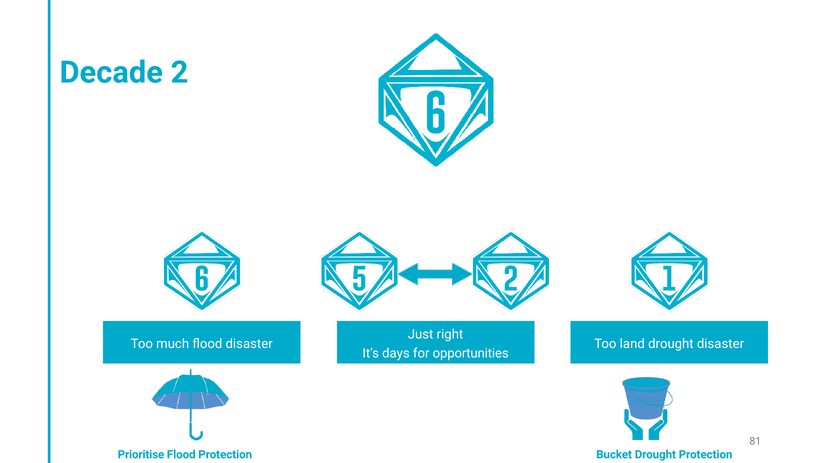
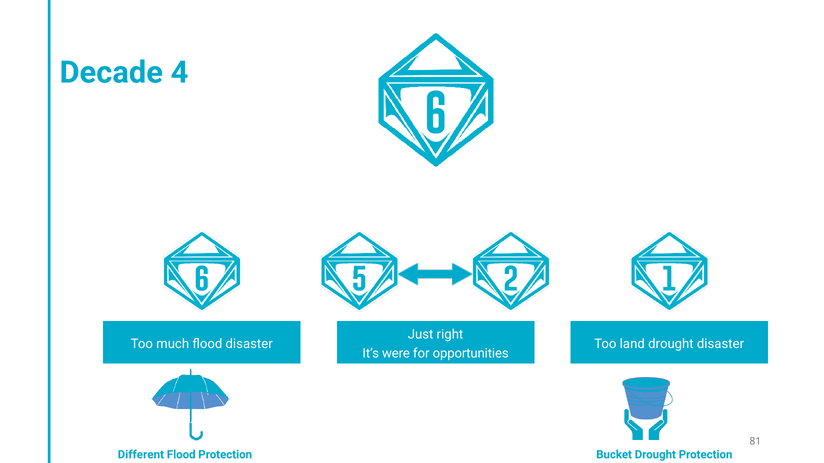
2: 2 -> 4
days: days -> were
Prioritise: Prioritise -> Different
